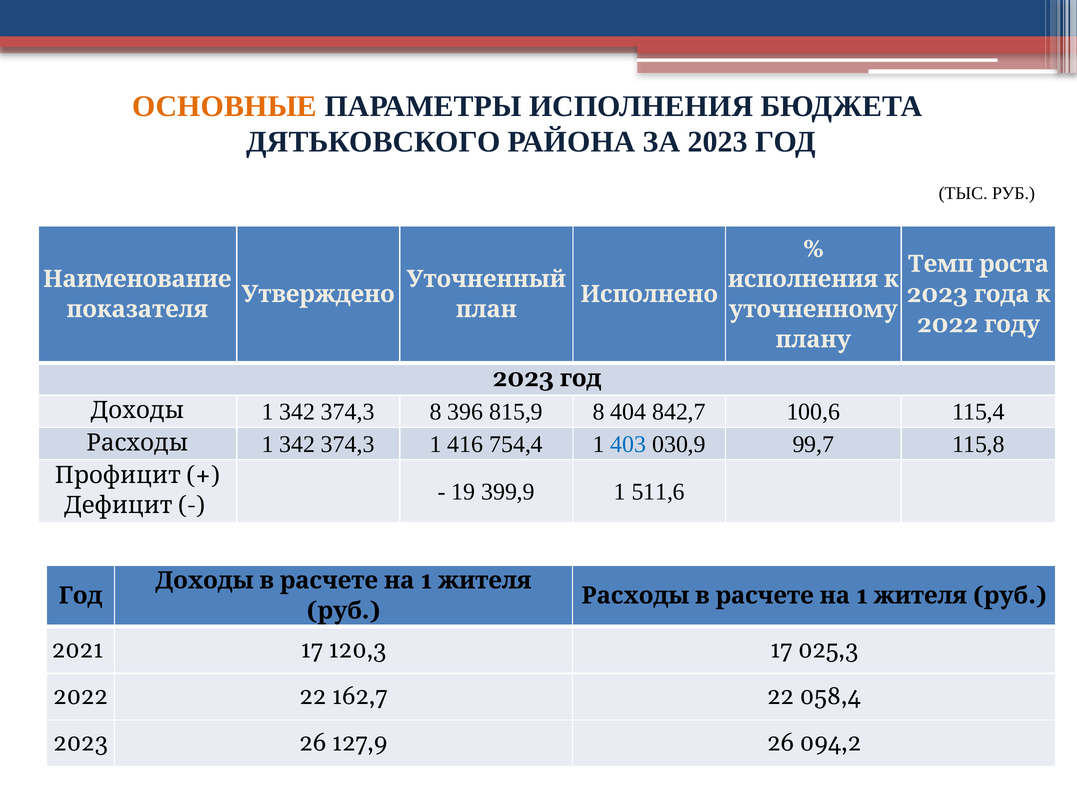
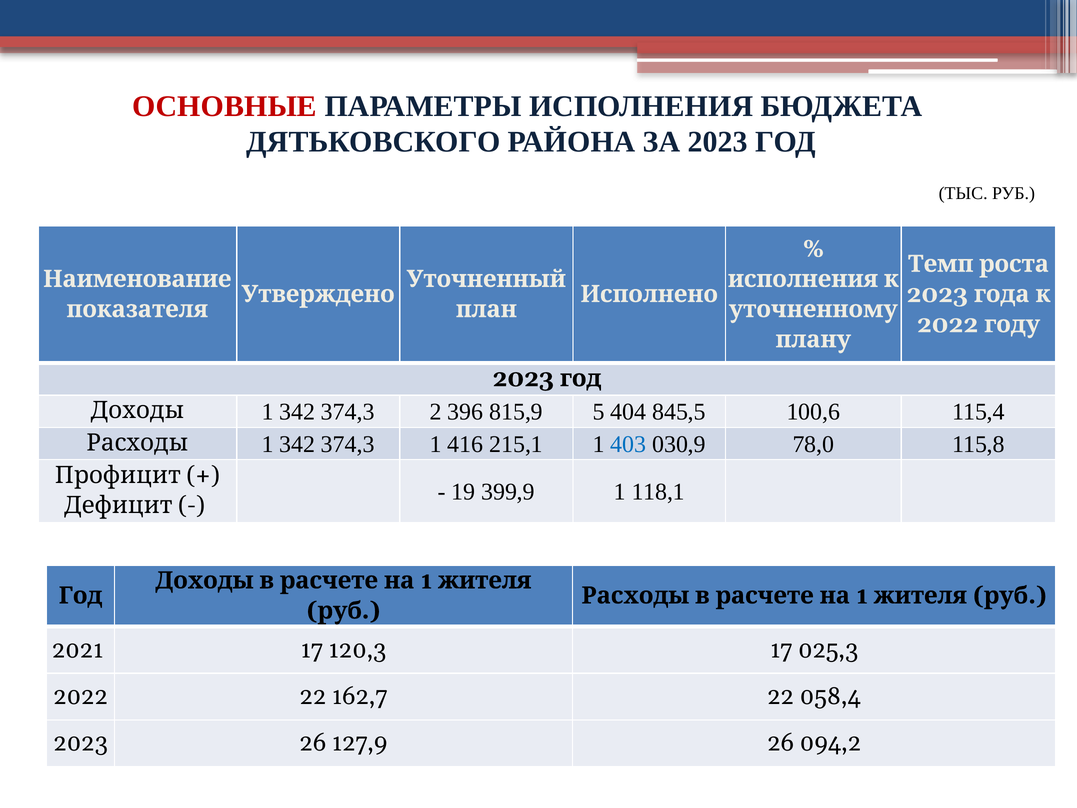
ОСНОВНЫЕ colour: orange -> red
374,3 8: 8 -> 2
815,9 8: 8 -> 5
842,7: 842,7 -> 845,5
754,4: 754,4 -> 215,1
99,7: 99,7 -> 78,0
511,6: 511,6 -> 118,1
